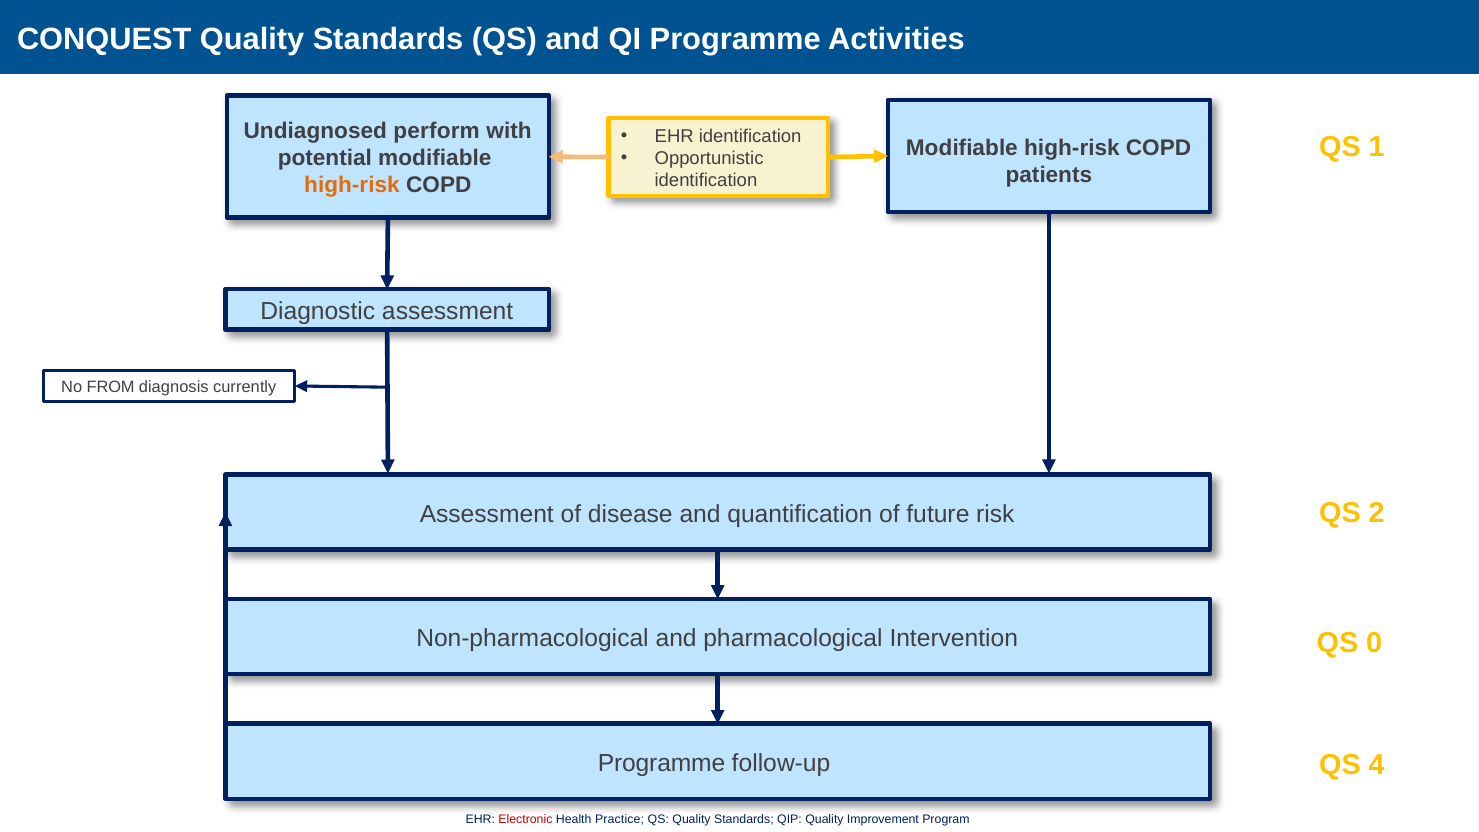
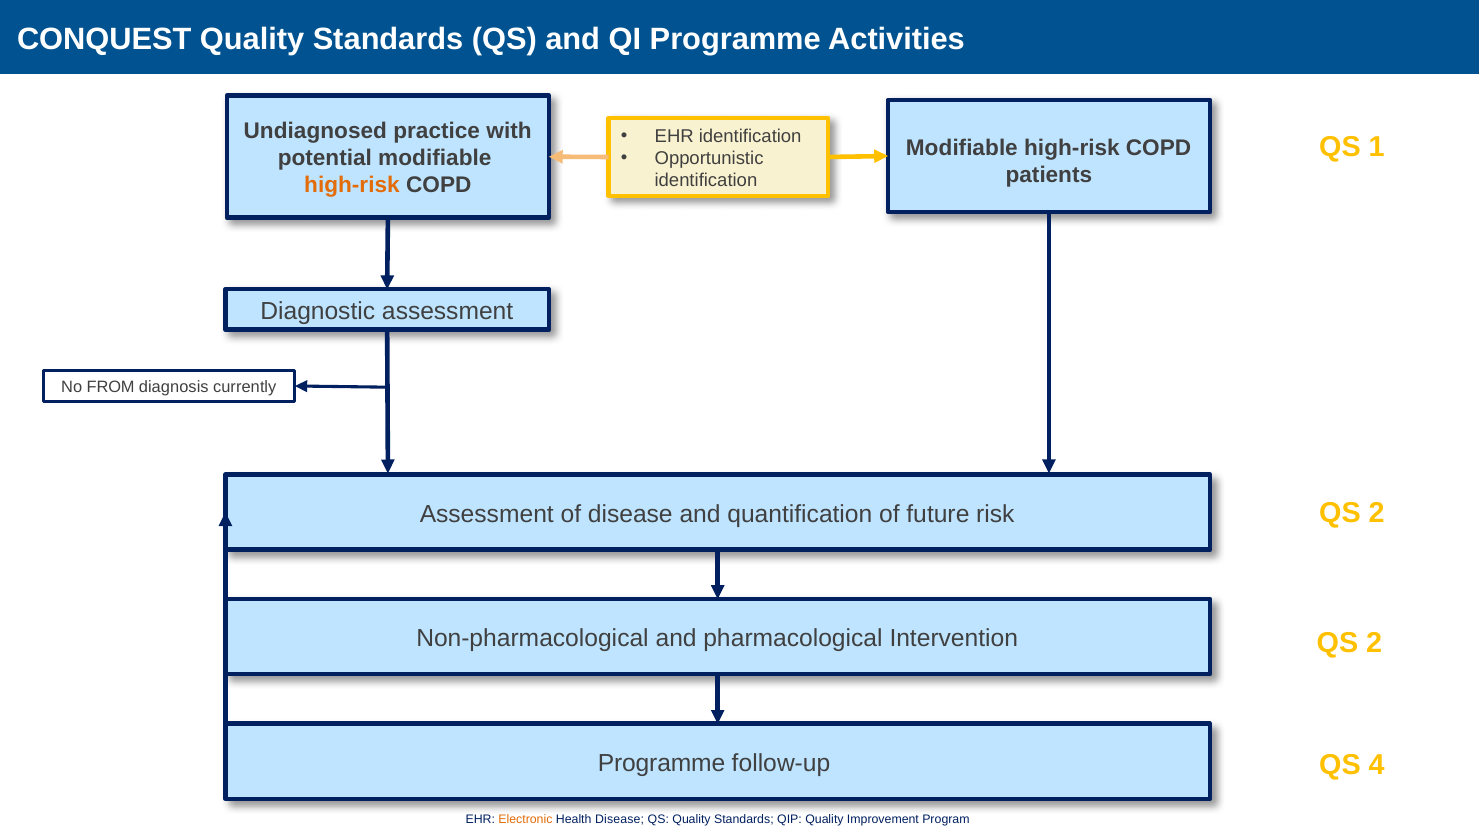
perform: perform -> practice
0 at (1374, 642): 0 -> 2
Electronic colour: red -> orange
Health Practice: Practice -> Disease
